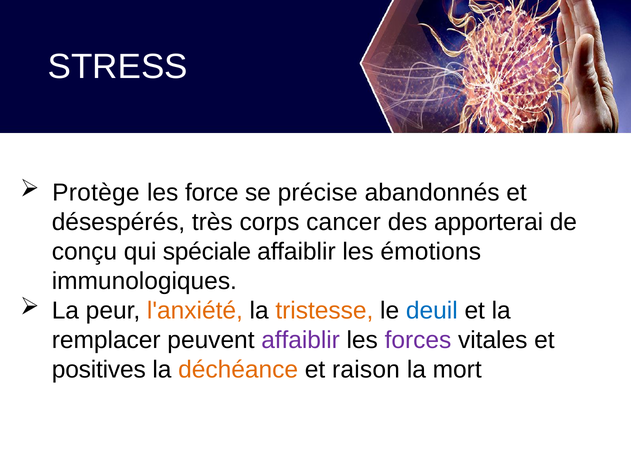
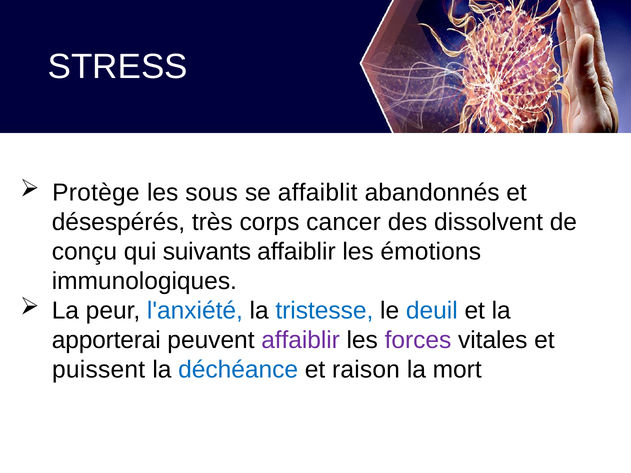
force: force -> sous
précise: précise -> affaiblit
apporterai: apporterai -> dissolvent
spéciale: spéciale -> suivants
l'anxiété colour: orange -> blue
tristesse colour: orange -> blue
remplacer: remplacer -> apporterai
positives: positives -> puissent
déchéance colour: orange -> blue
